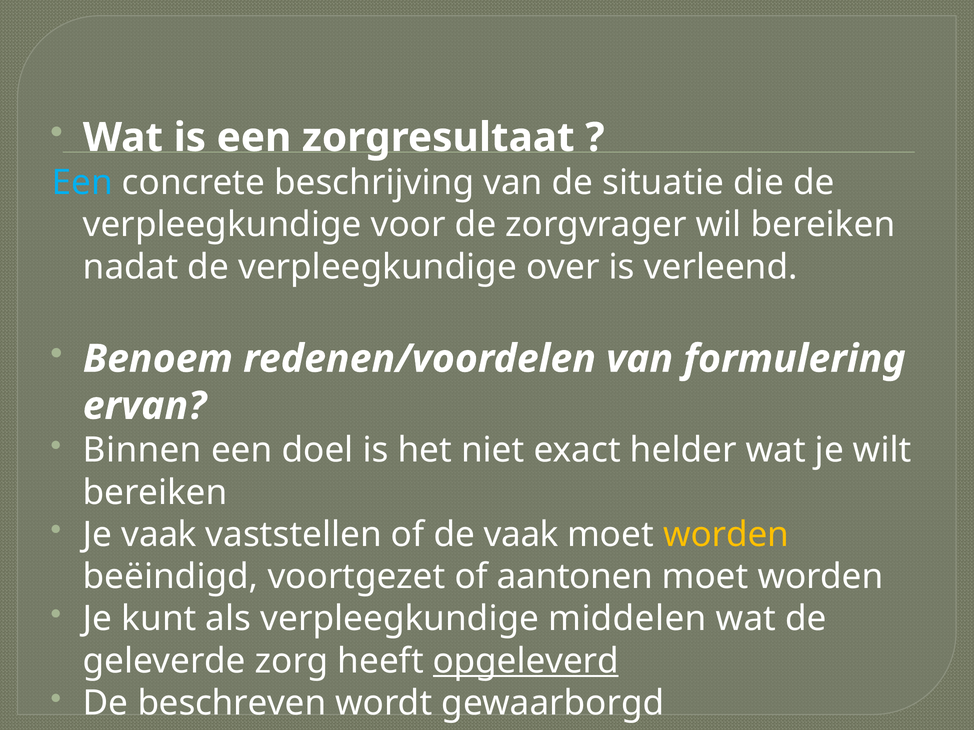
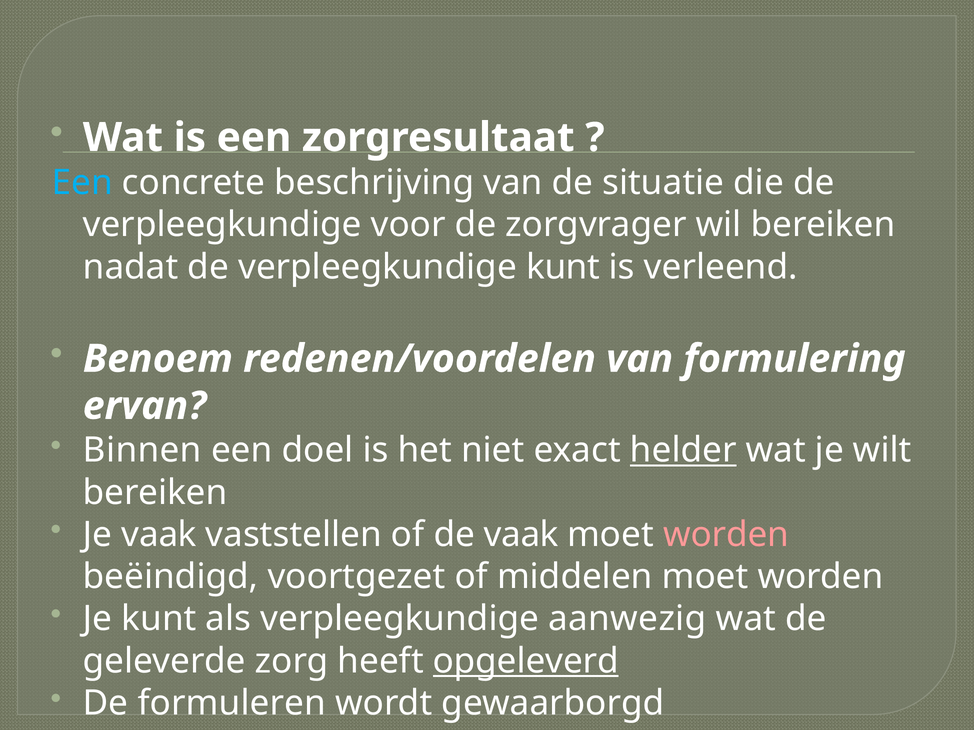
verpleegkundige over: over -> kunt
helder underline: none -> present
worden at (726, 535) colour: yellow -> pink
aantonen: aantonen -> middelen
middelen: middelen -> aanwezig
beschreven: beschreven -> formuleren
